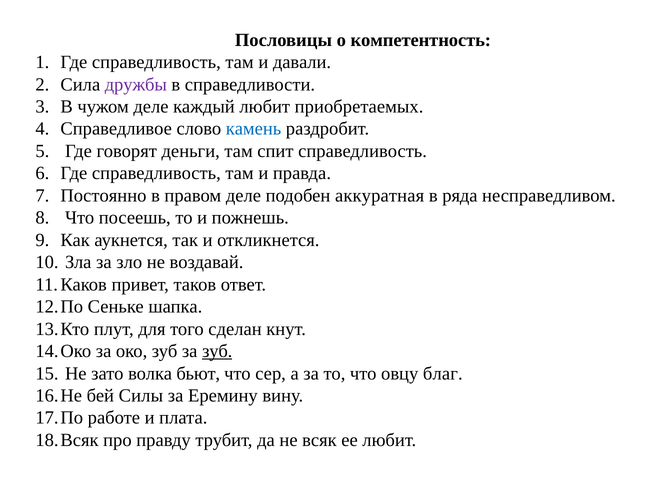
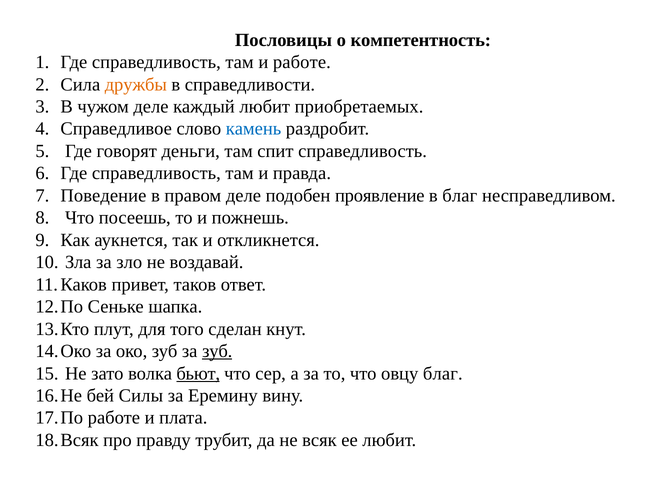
и давали: давали -> работе
дружбы colour: purple -> orange
Постоянно: Постоянно -> Поведение
аккуратная: аккуратная -> проявление
в ряда: ряда -> благ
бьют underline: none -> present
